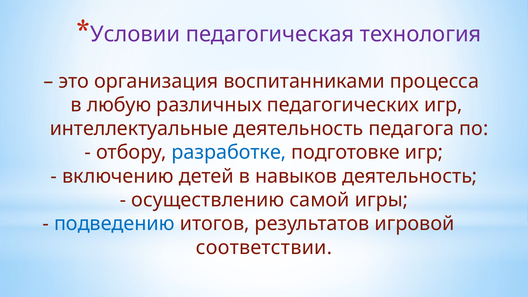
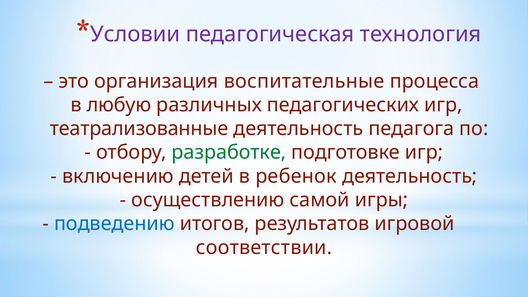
воспитанниками: воспитанниками -> воспитательные
интеллектуальные: интеллектуальные -> театрализованные
разработке colour: blue -> green
навыков: навыков -> ребенок
